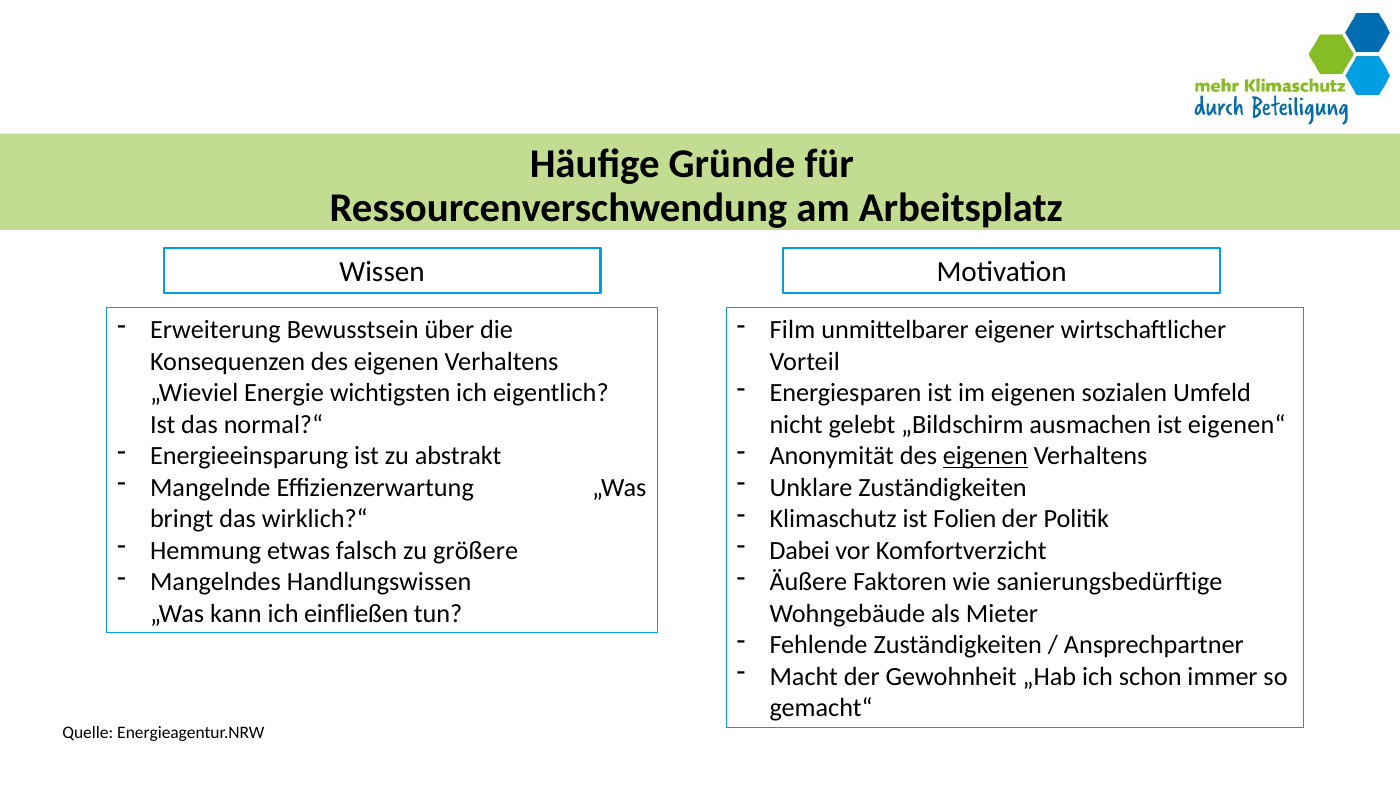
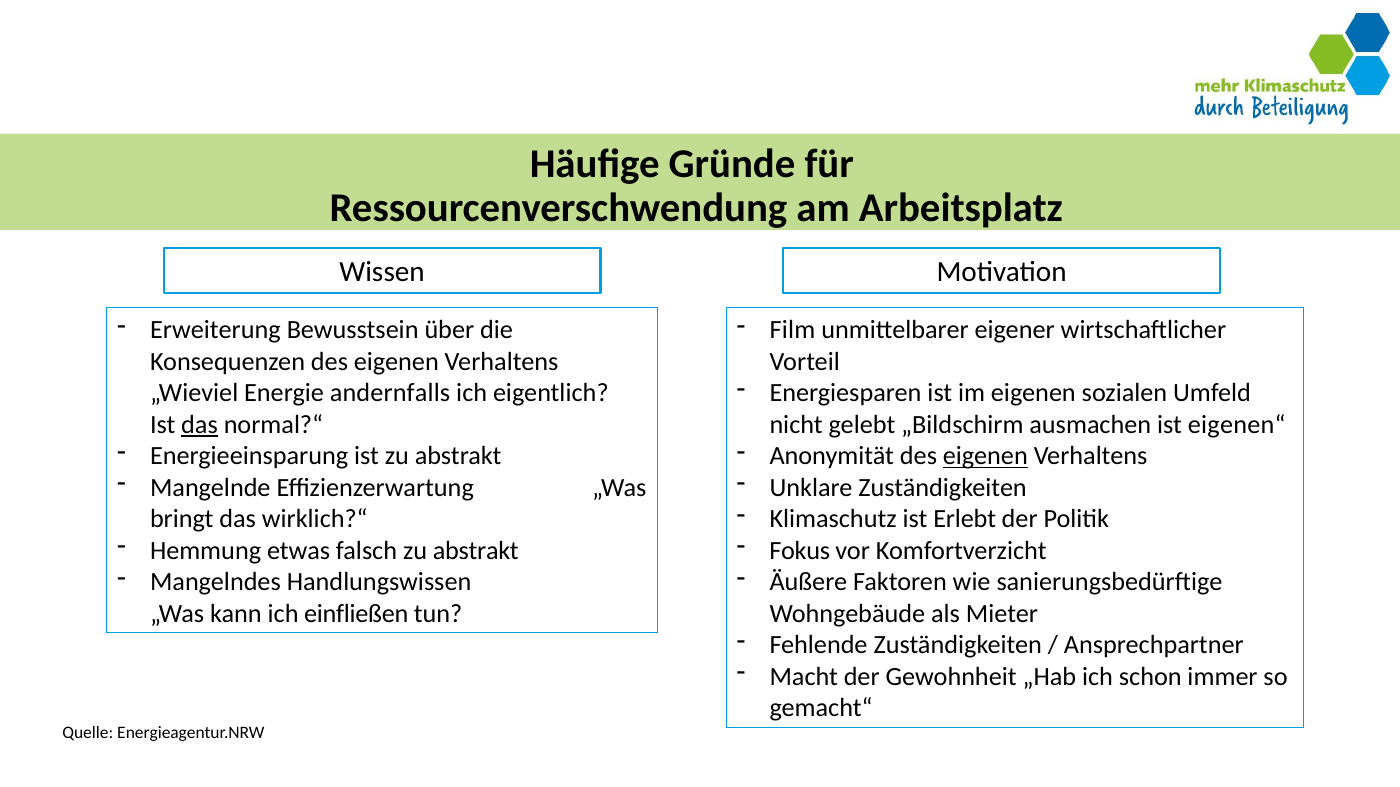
wichtigsten: wichtigsten -> andernfalls
das at (199, 425) underline: none -> present
Folien: Folien -> Erlebt
falsch zu größere: größere -> abstrakt
Dabei: Dabei -> Fokus
